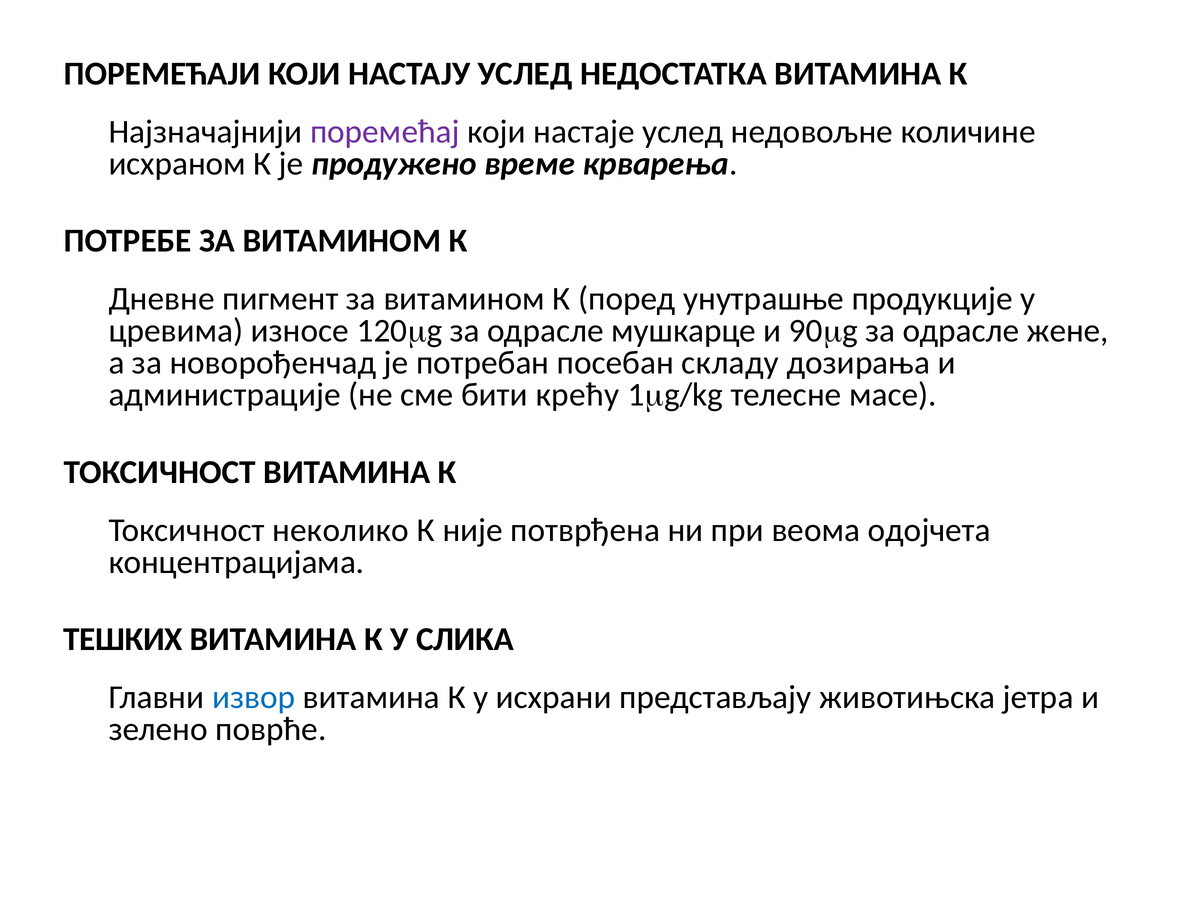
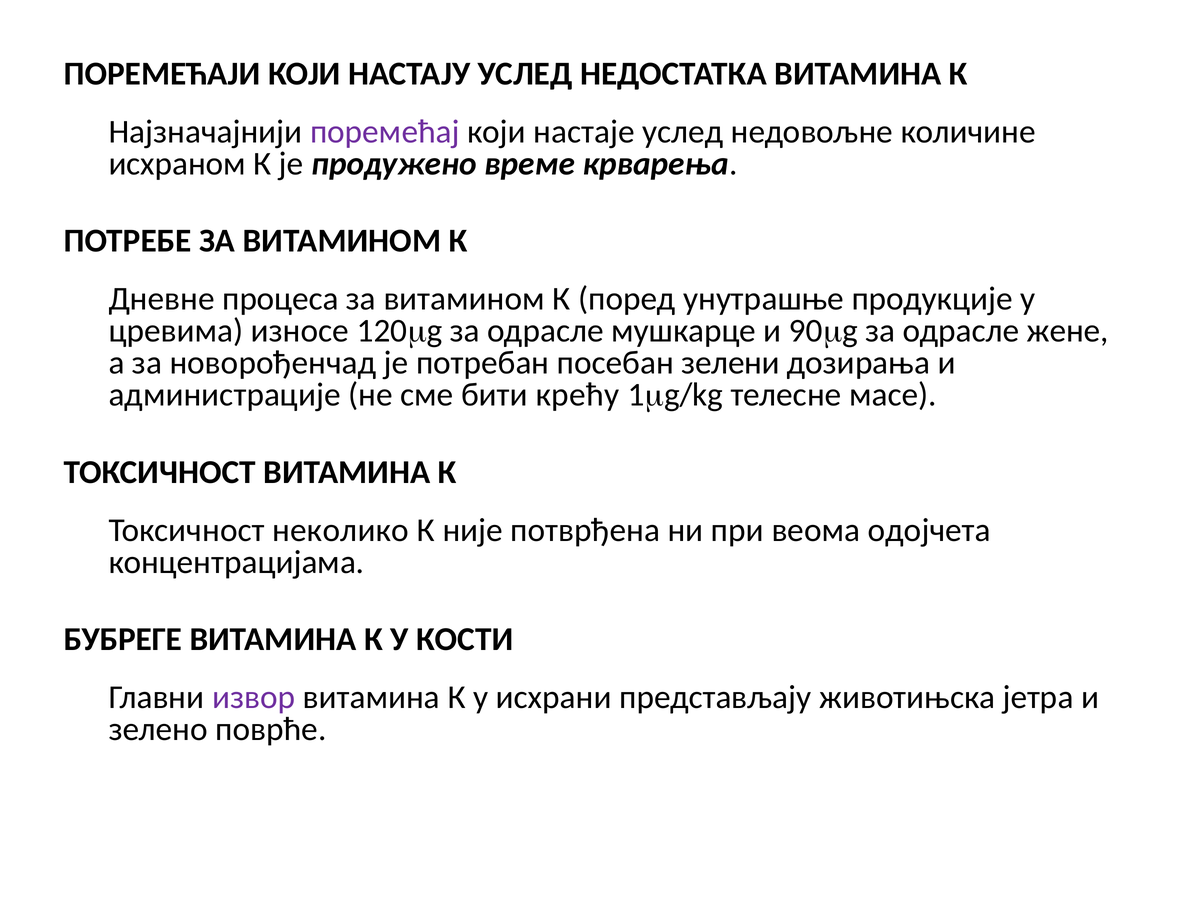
пигмент: пигмент -> процеса
складу: складу -> зелени
ТЕШКИХ: ТЕШКИХ -> БУБРЕГЕ
СЛИКА: СЛИКА -> КОСТИ
извор colour: blue -> purple
